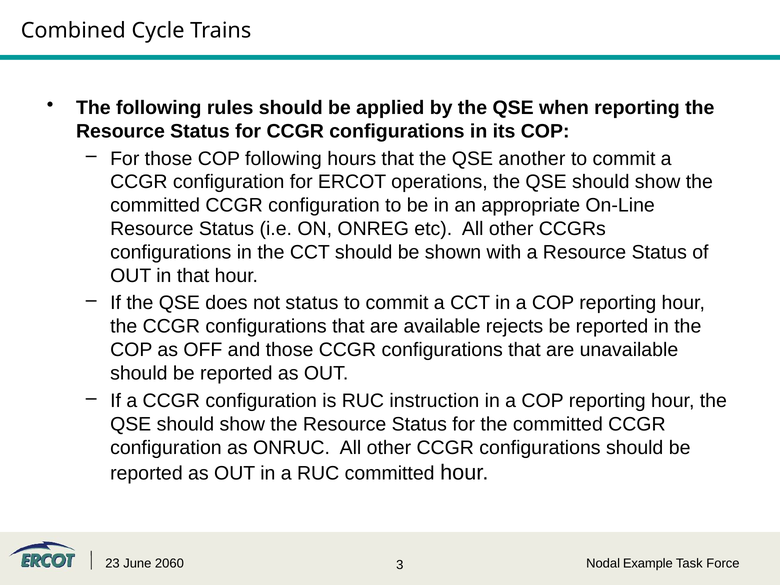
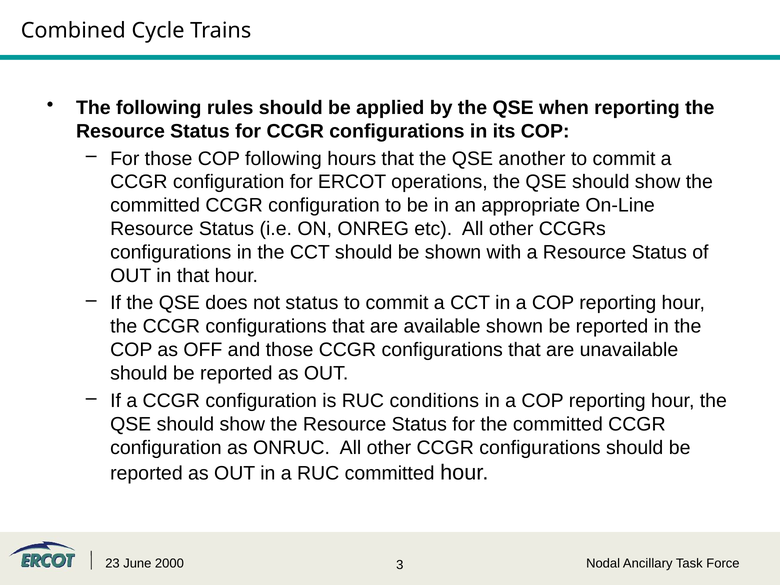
available rejects: rejects -> shown
instruction: instruction -> conditions
2060: 2060 -> 2000
Example: Example -> Ancillary
